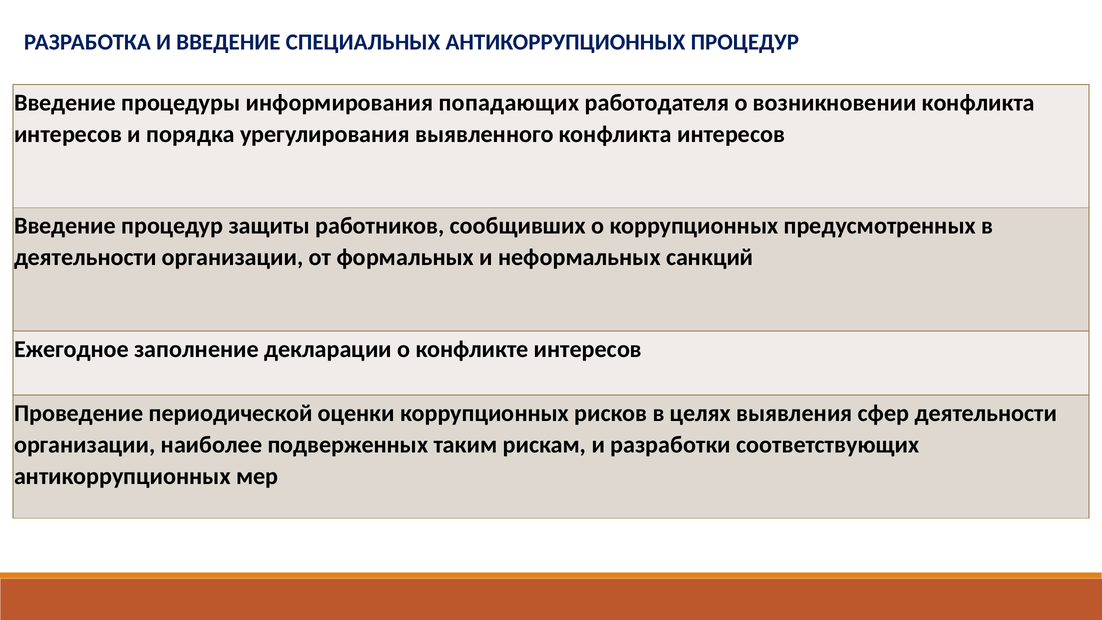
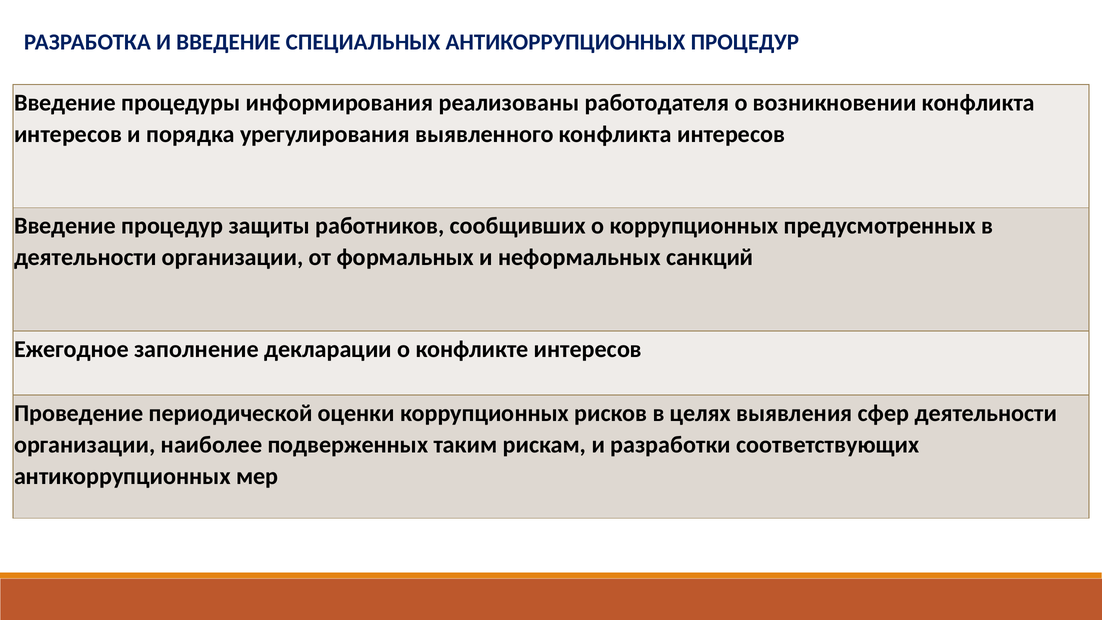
попадающих: попадающих -> реализованы
